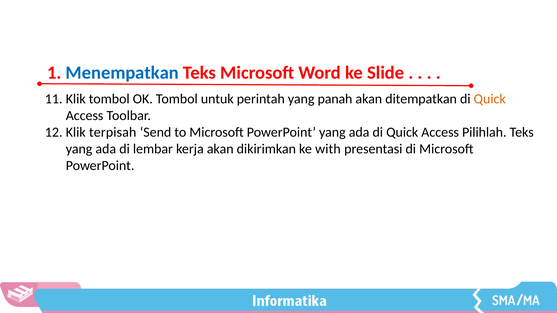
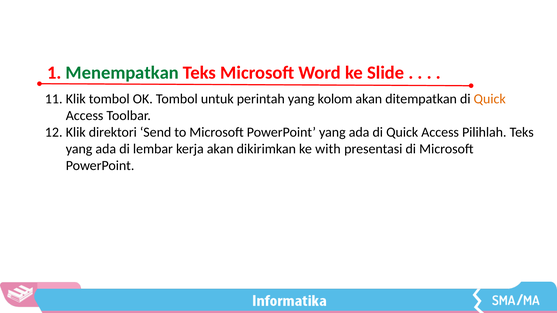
Menempatkan colour: blue -> green
panah: panah -> kolom
terpisah: terpisah -> direktori
